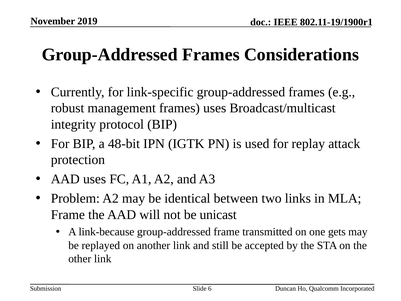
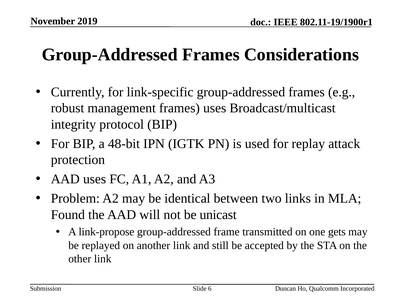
Frame at (68, 214): Frame -> Found
link-because: link-because -> link-propose
